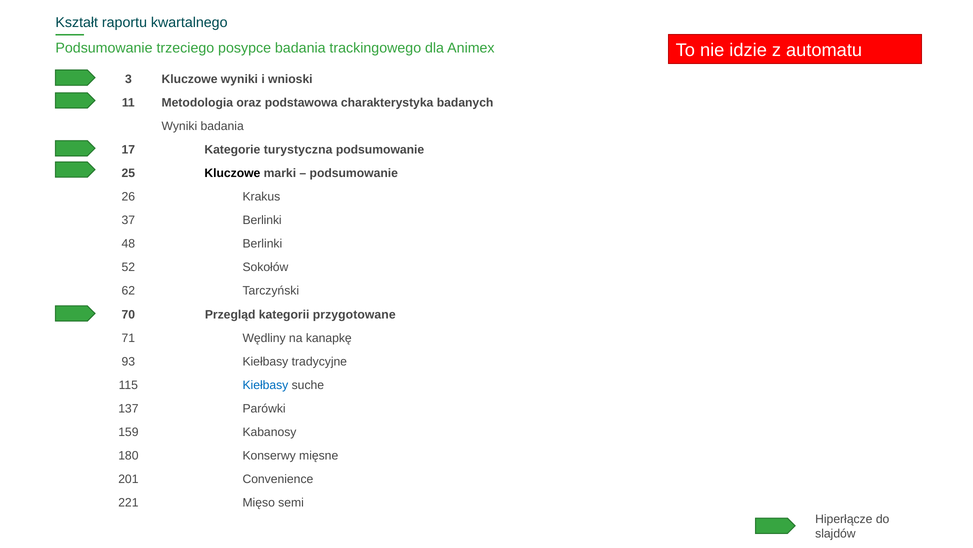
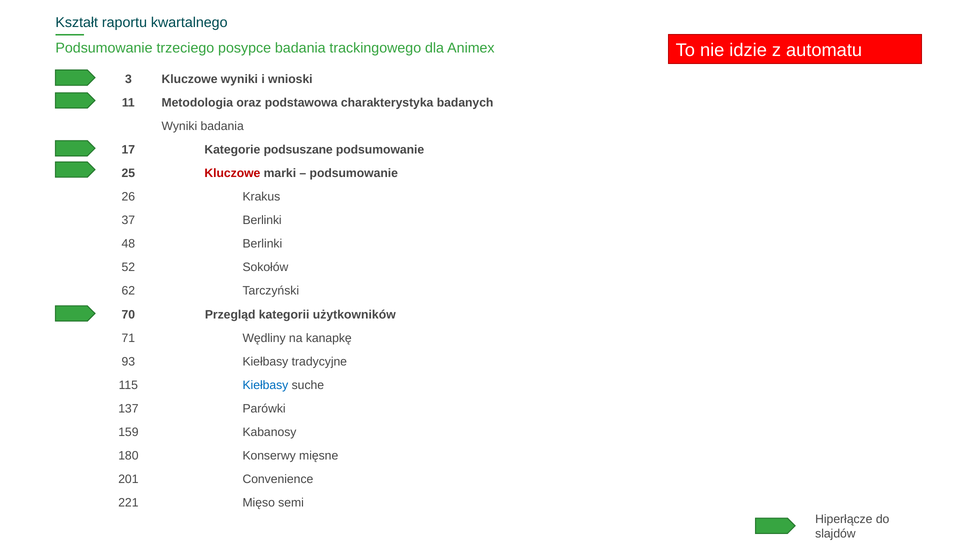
turystyczna: turystyczna -> podsuszane
Kluczowe at (232, 173) colour: black -> red
przygotowane: przygotowane -> użytkowników
